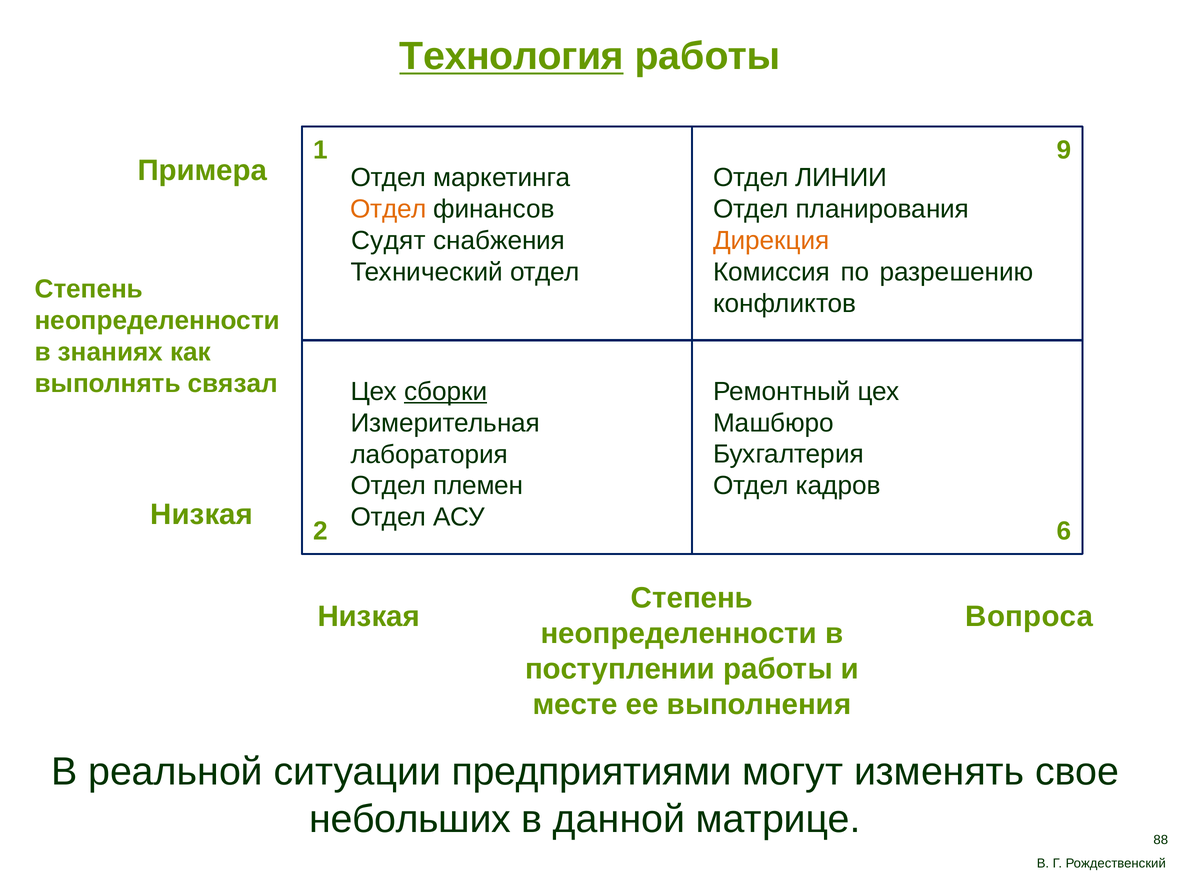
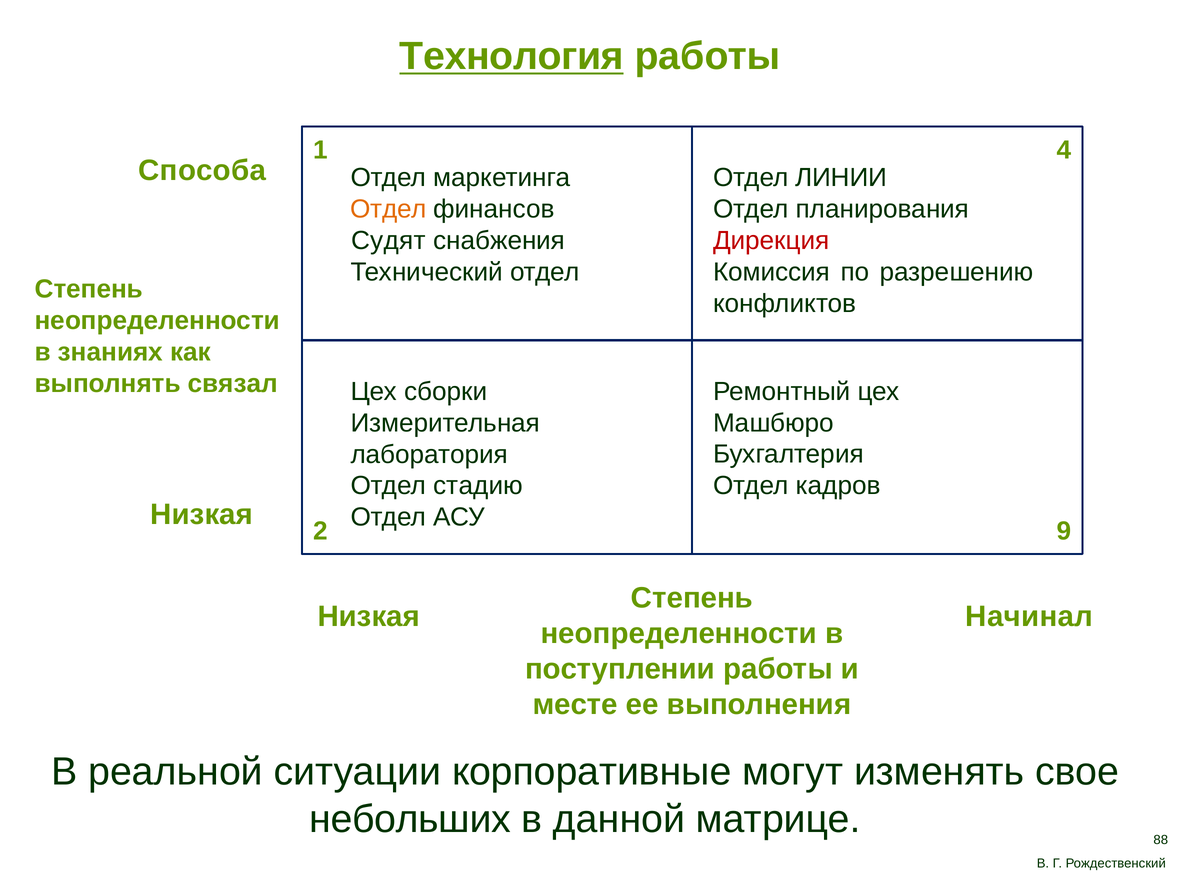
9: 9 -> 4
Примера: Примера -> Способа
Дирекция colour: orange -> red
сборки underline: present -> none
племен: племен -> стадию
6: 6 -> 9
Вопроса: Вопроса -> Начинал
предприятиями: предприятиями -> корпоративные
